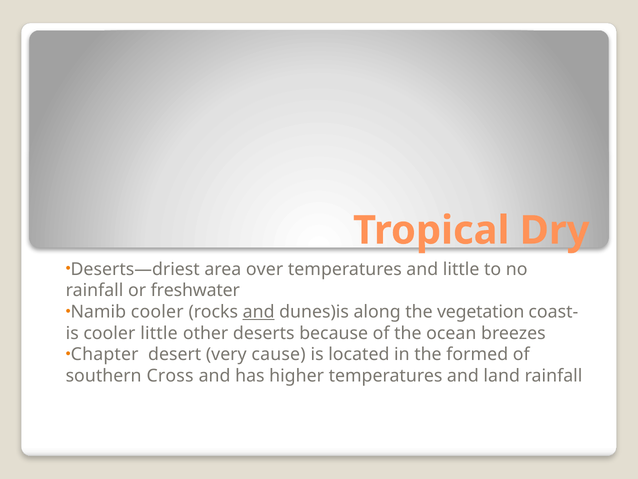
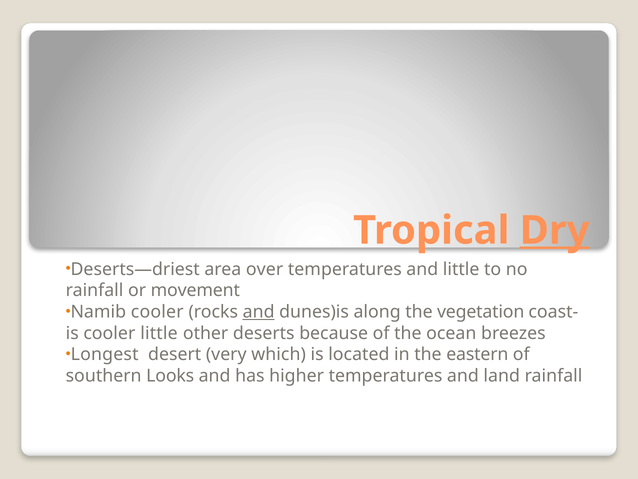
Dry underline: none -> present
freshwater: freshwater -> movement
Chapter: Chapter -> Longest
cause: cause -> which
formed: formed -> eastern
Cross: Cross -> Looks
